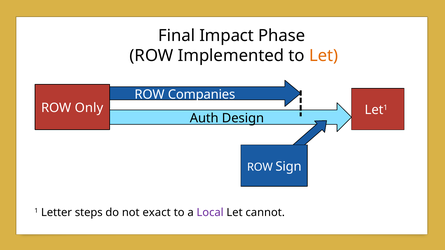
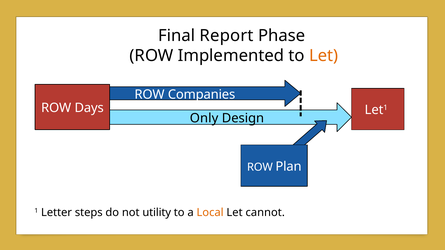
Impact: Impact -> Report
Only: Only -> Days
Auth: Auth -> Only
Sign: Sign -> Plan
exact: exact -> utility
Local colour: purple -> orange
